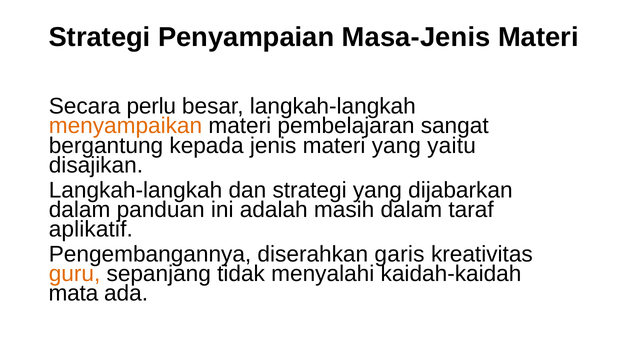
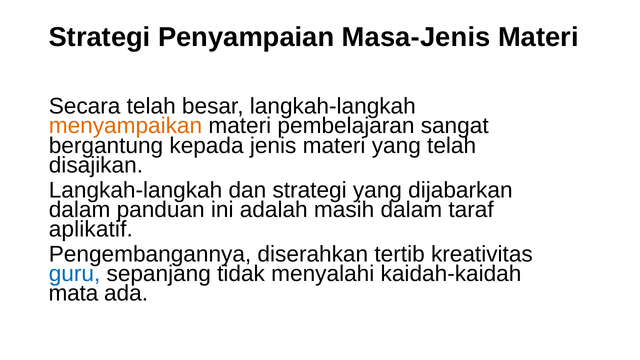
Secara perlu: perlu -> telah
yang yaitu: yaitu -> telah
garis: garis -> tertib
guru colour: orange -> blue
